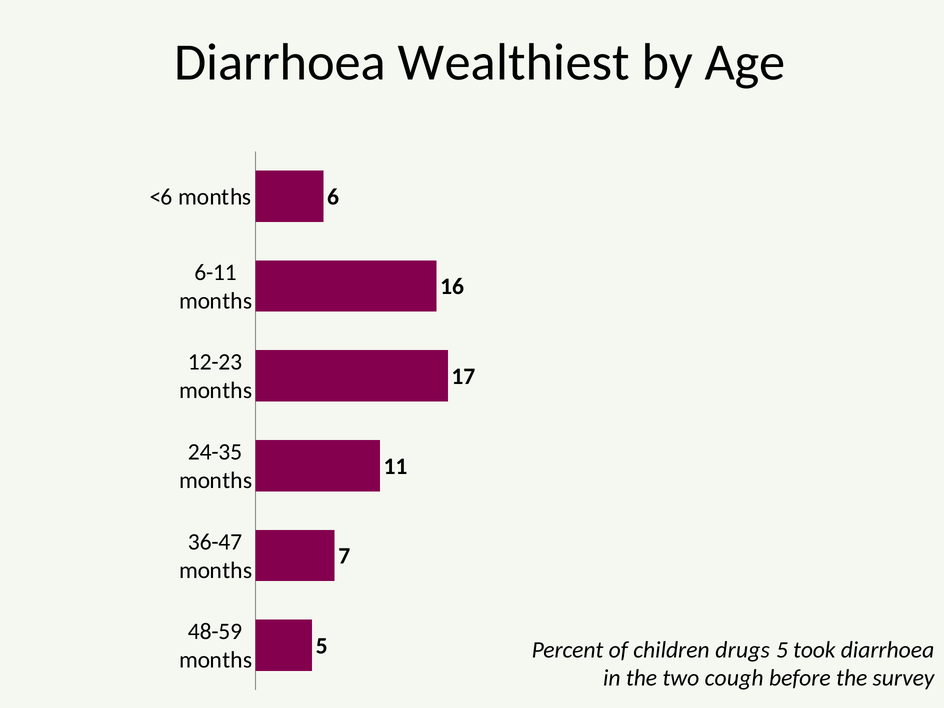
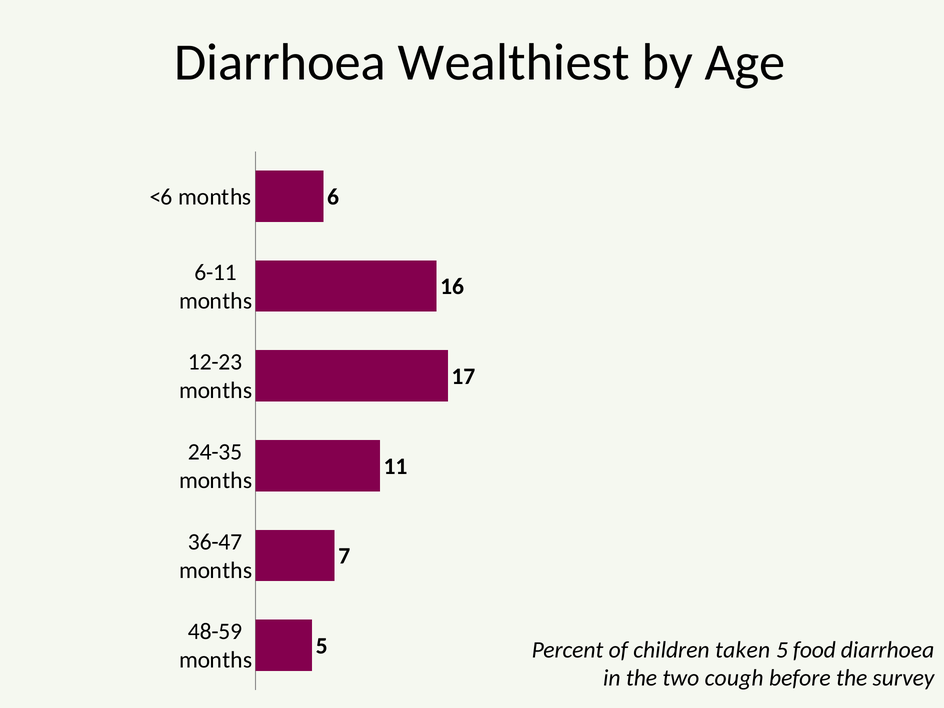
drugs: drugs -> taken
took: took -> food
